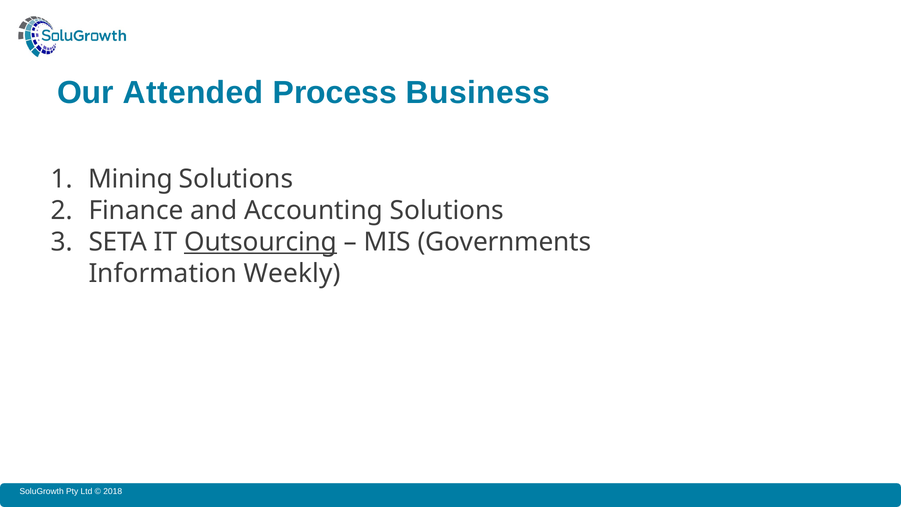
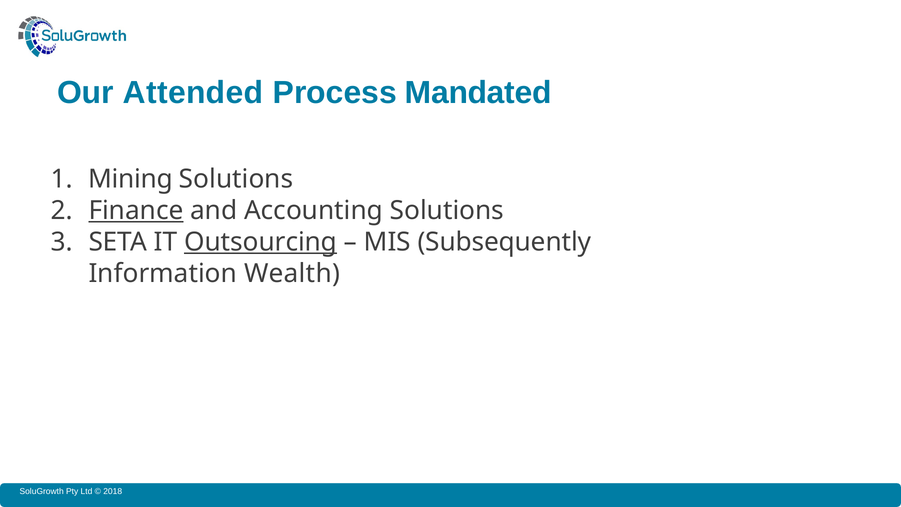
Business: Business -> Mandated
Finance underline: none -> present
Governments: Governments -> Subsequently
Weekly: Weekly -> Wealth
